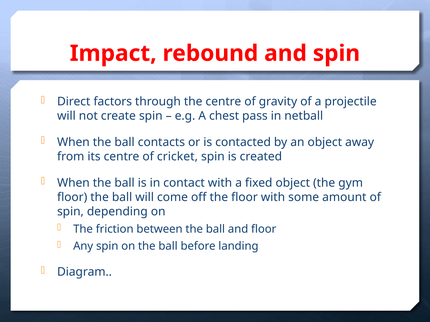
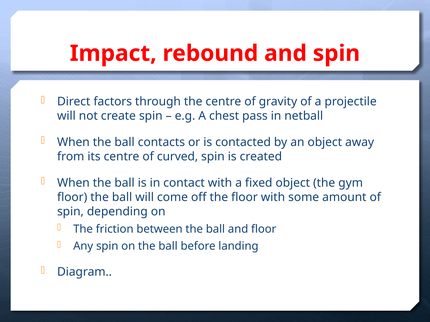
cricket: cricket -> curved
